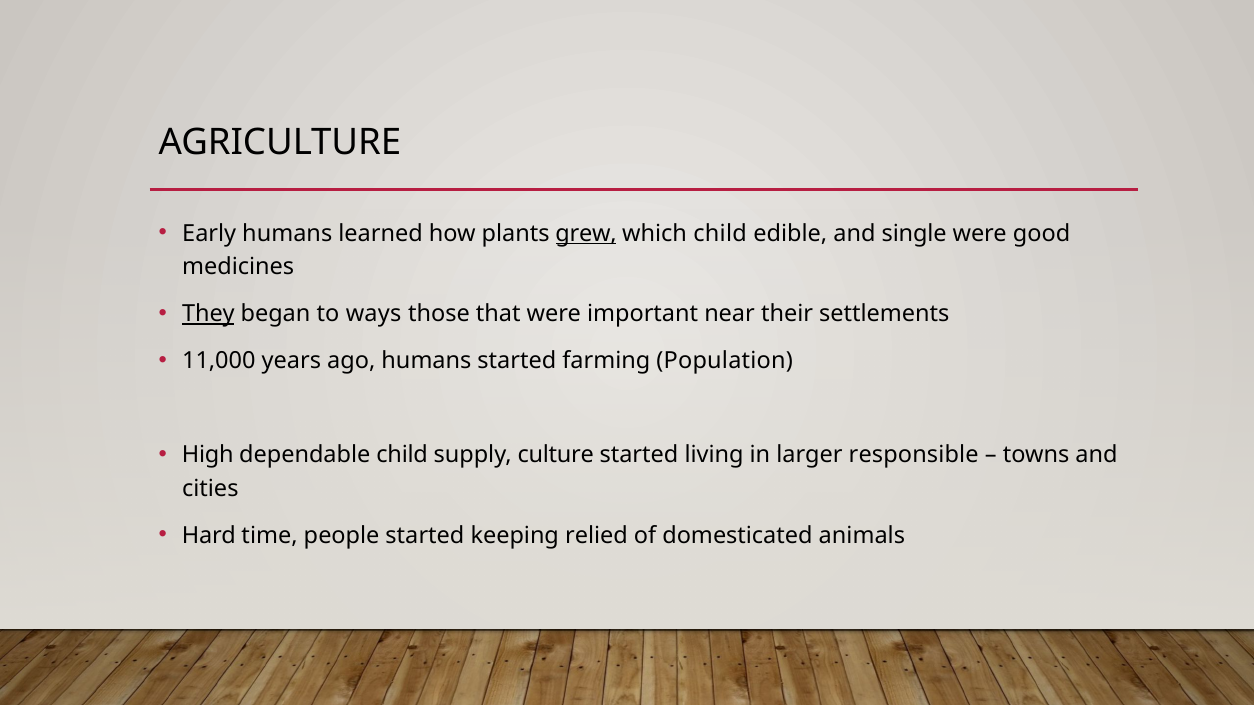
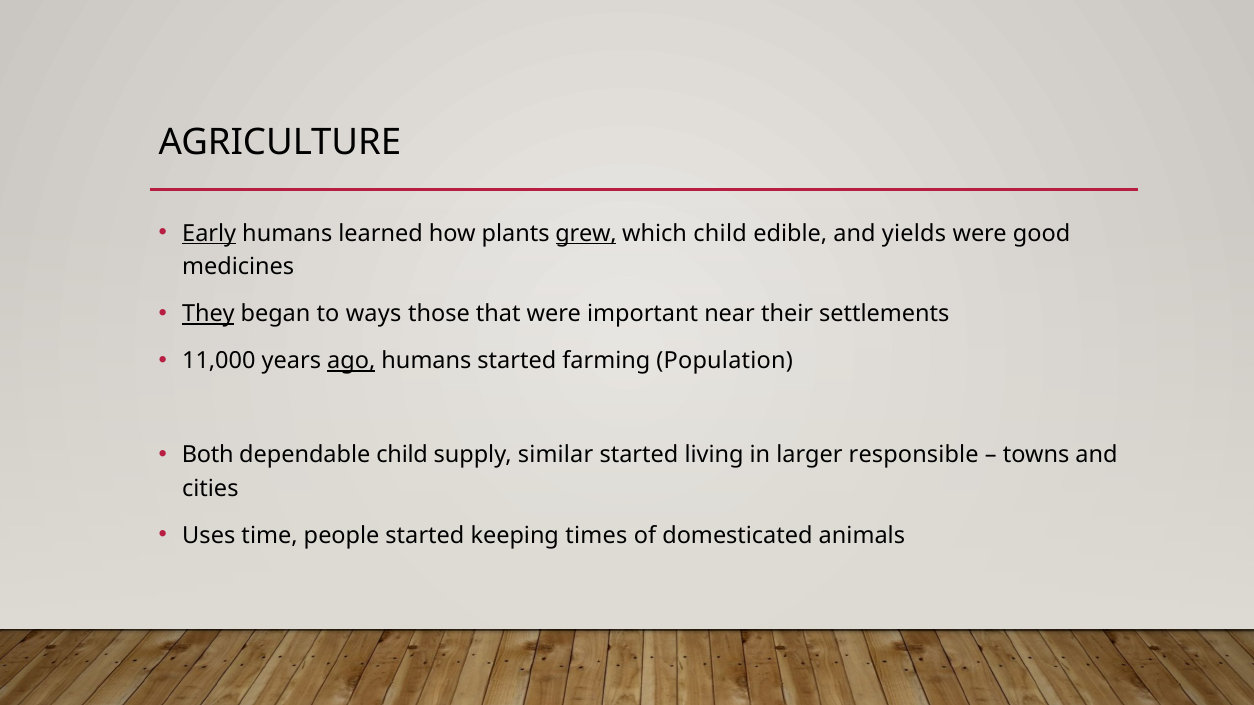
Early underline: none -> present
single: single -> yields
ago underline: none -> present
High: High -> Both
culture: culture -> similar
Hard: Hard -> Uses
relied: relied -> times
